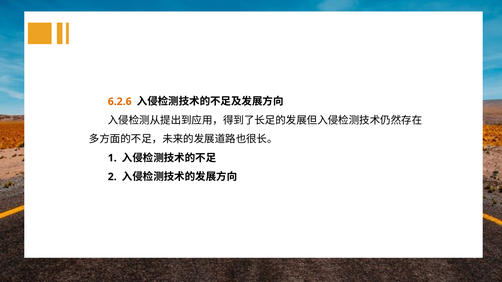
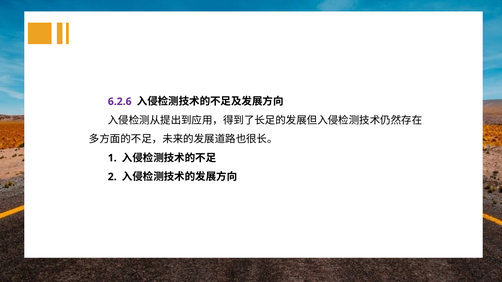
6.2.6 colour: orange -> purple
